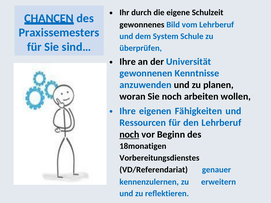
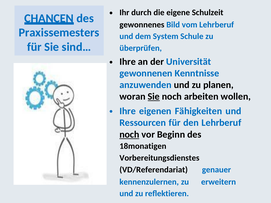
Sie at (154, 97) underline: none -> present
